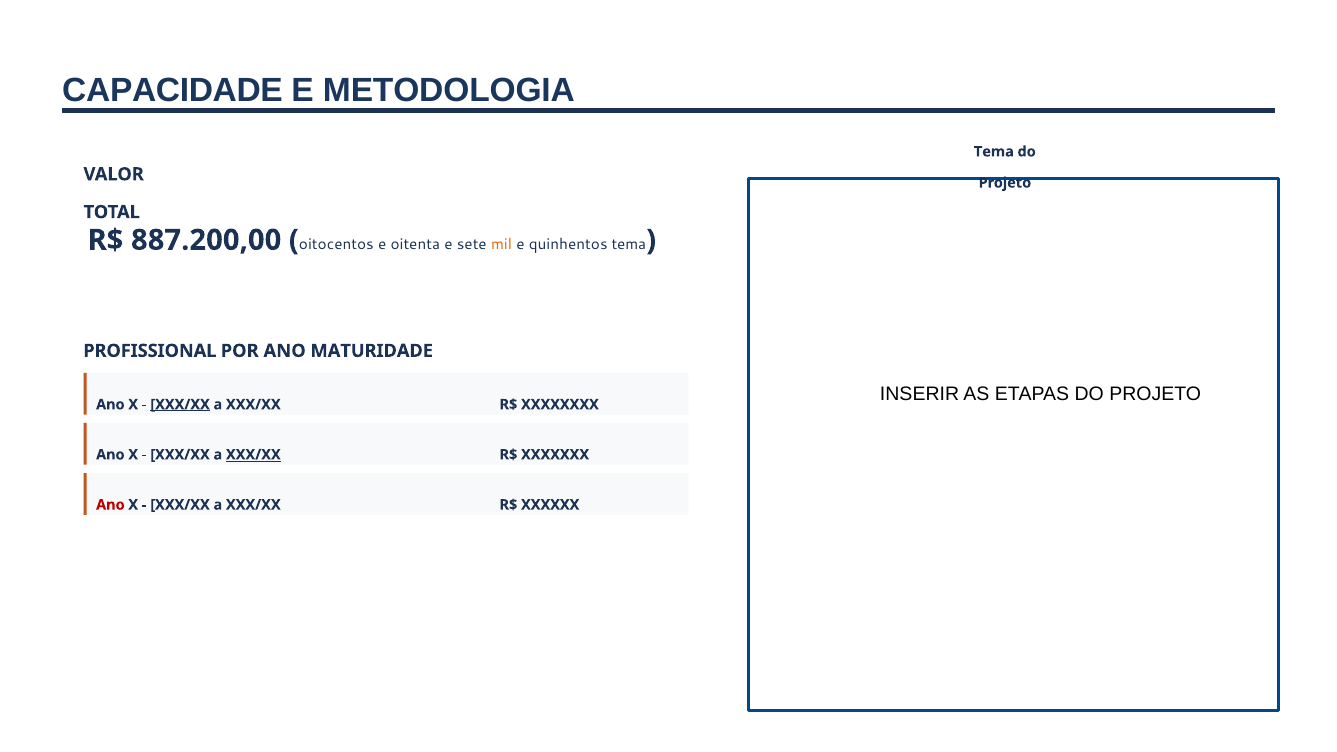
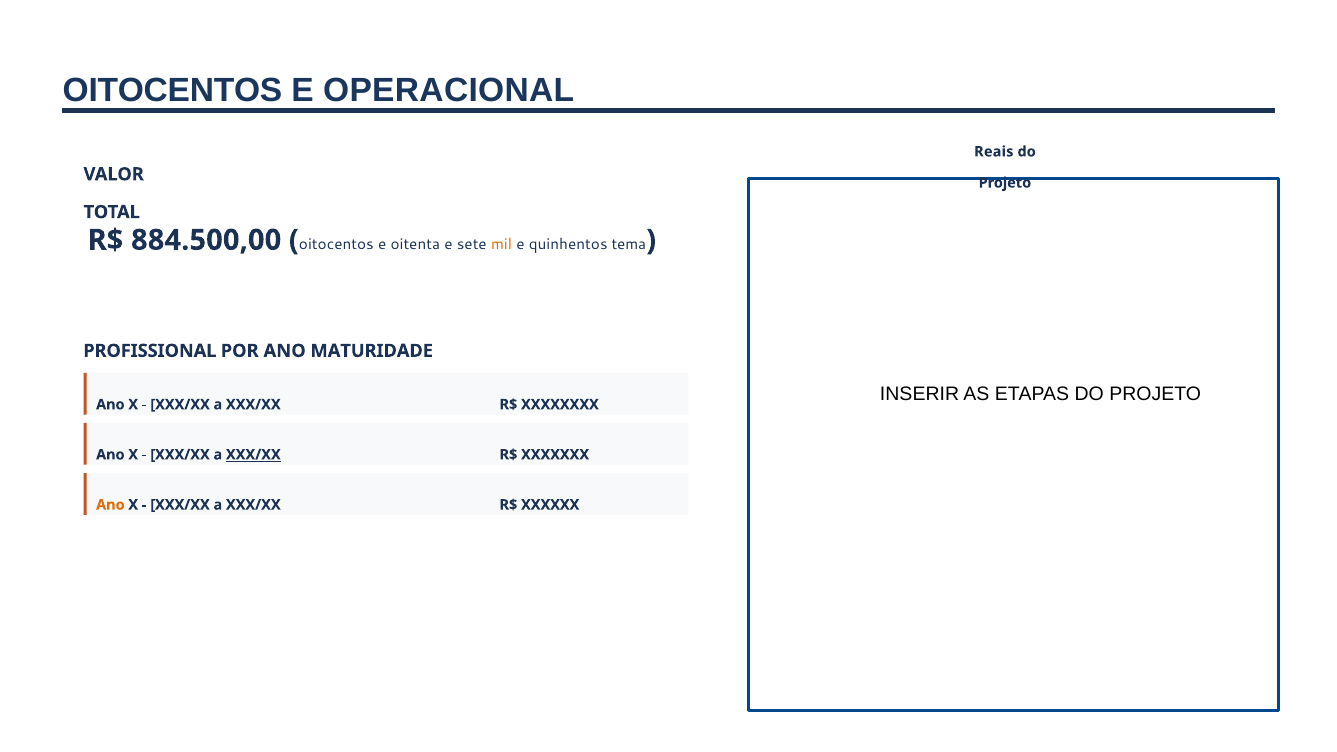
CAPACIDADE at (173, 90): CAPACIDADE -> OITOCENTOS
METODOLOGIA: METODOLOGIA -> OPERACIONAL
Tema at (994, 152): Tema -> Reais
887.200,00: 887.200,00 -> 884.500,00
XXX/XX at (180, 405) underline: present -> none
Ano at (110, 505) colour: red -> orange
